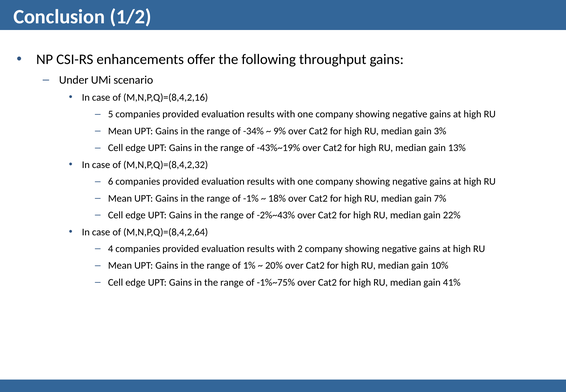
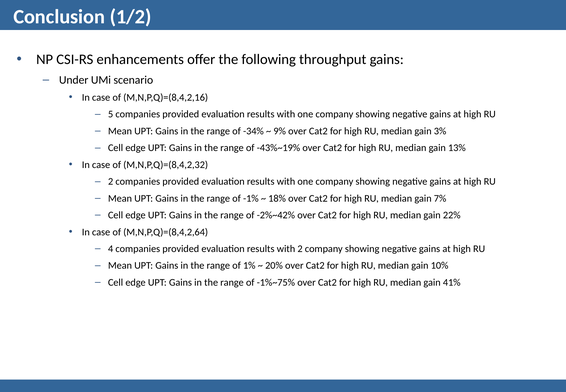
6 at (111, 181): 6 -> 2
-2%~43%: -2%~43% -> -2%~42%
